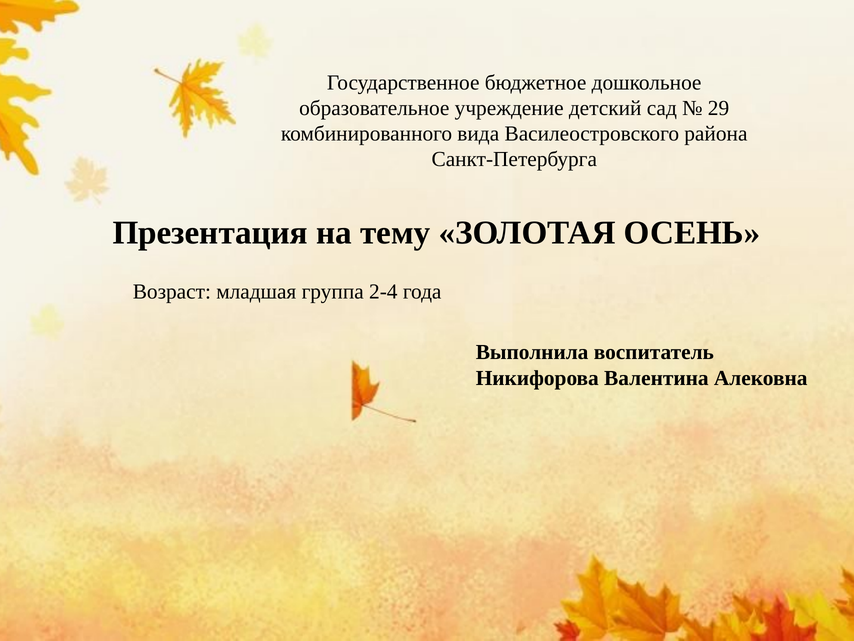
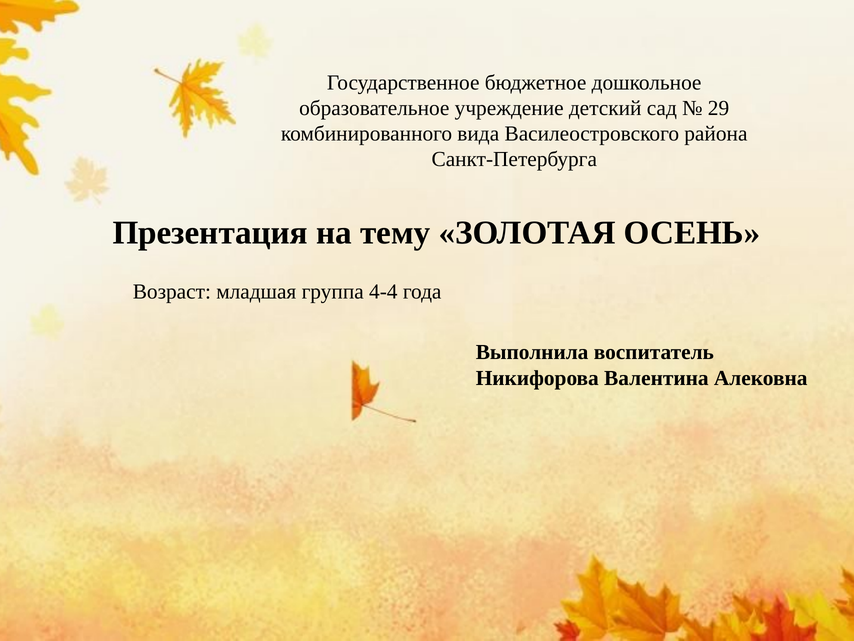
2-4: 2-4 -> 4-4
